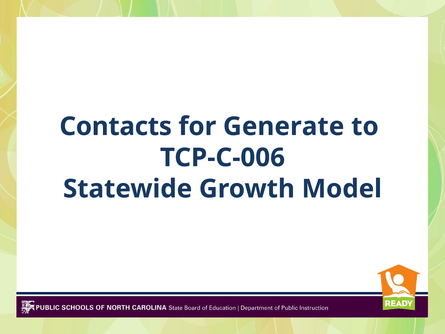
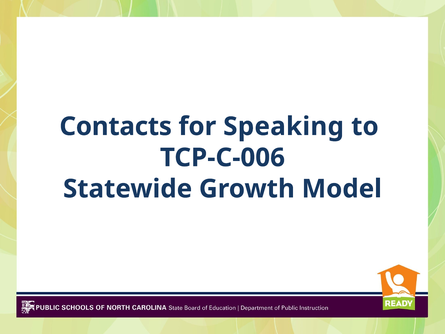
Generate: Generate -> Speaking
